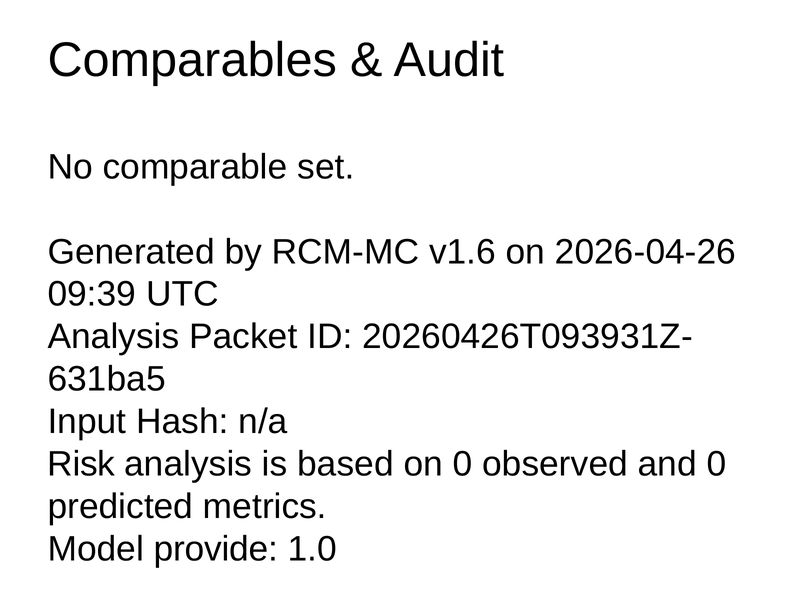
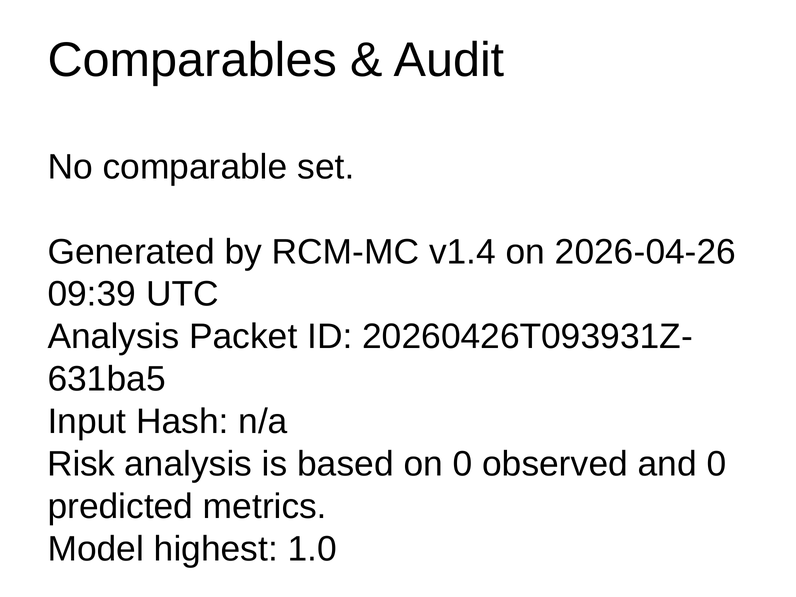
v1.6: v1.6 -> v1.4
provide: provide -> highest
